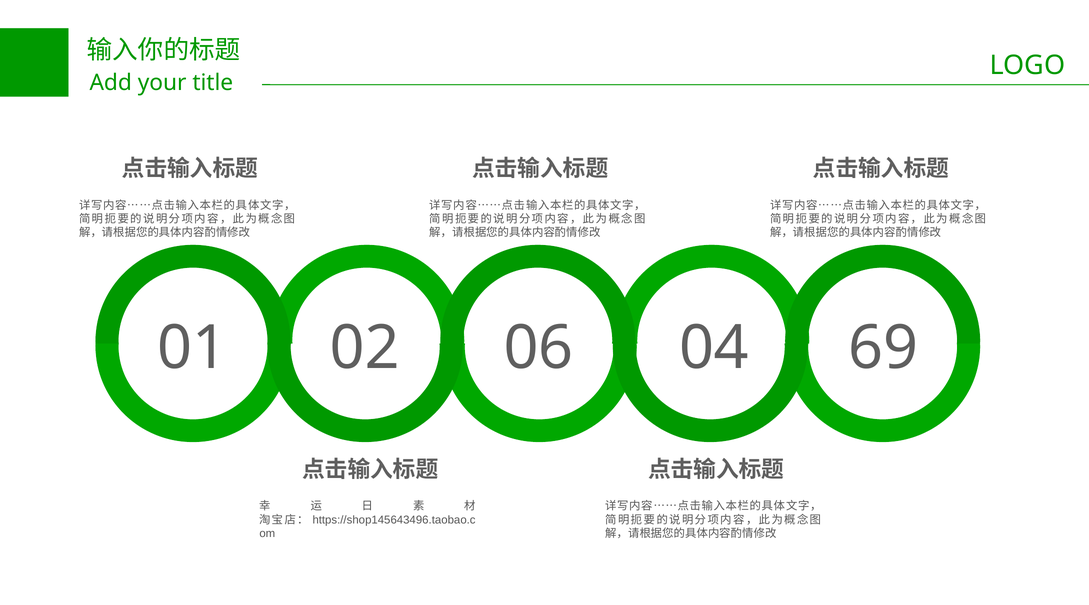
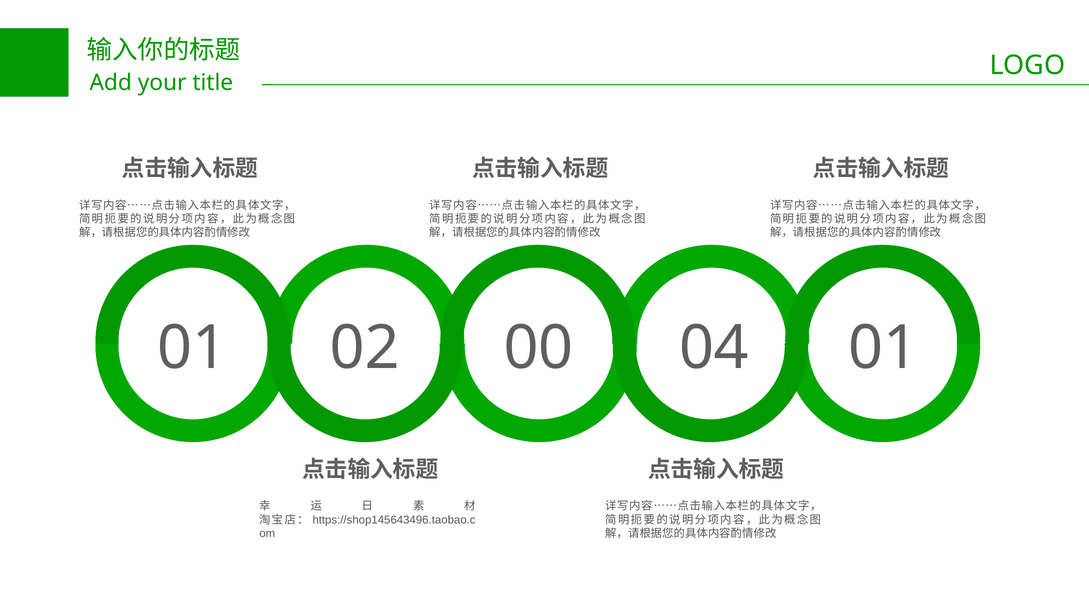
06: 06 -> 00
04 69: 69 -> 01
